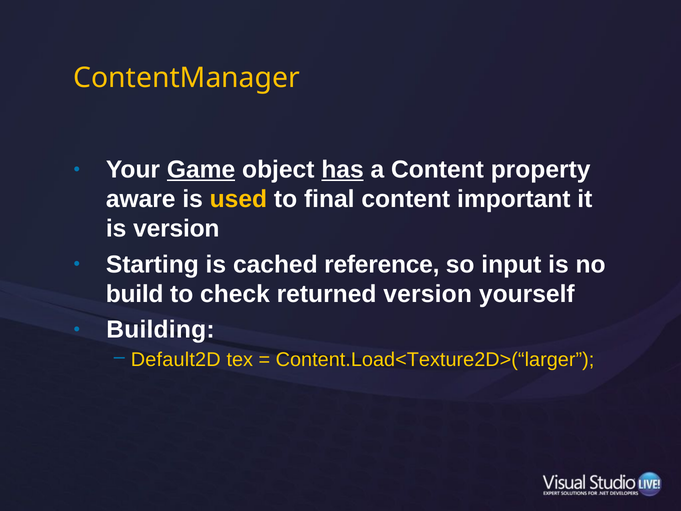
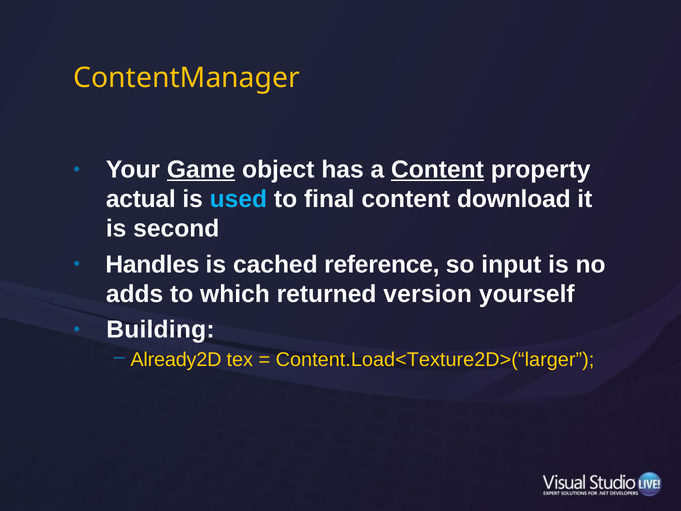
has underline: present -> none
Content at (437, 170) underline: none -> present
aware: aware -> actual
used colour: yellow -> light blue
important: important -> download
is version: version -> second
Starting: Starting -> Handles
build: build -> adds
check: check -> which
Default2D: Default2D -> Already2D
